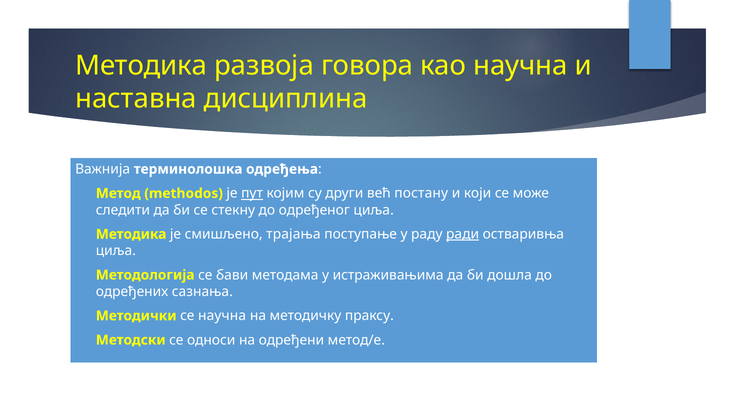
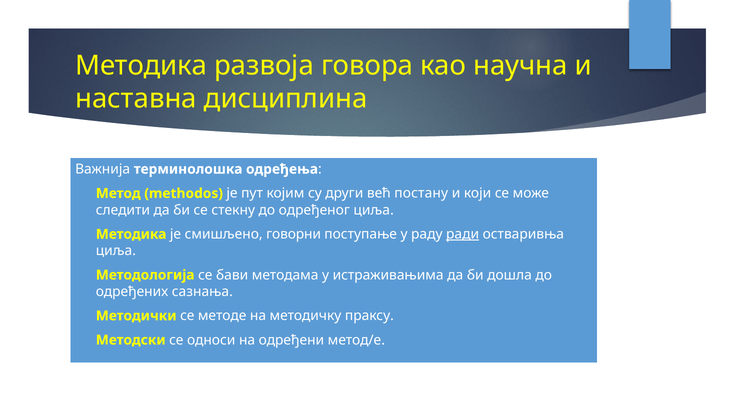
пут underline: present -> none
трајања: трајања -> говорни
се научна: научна -> методе
